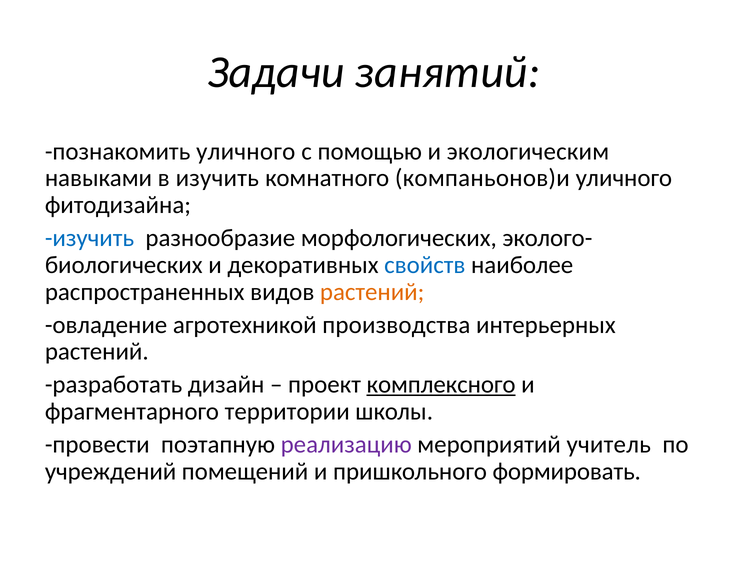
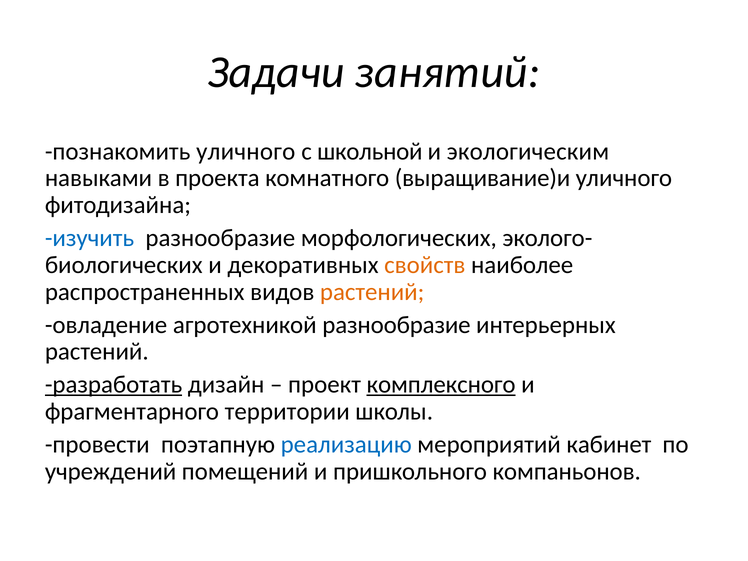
помощью: помощью -> школьной
в изучить: изучить -> проекта
компаньонов)и: компаньонов)и -> выращивание)и
свойств colour: blue -> orange
агротехникой производства: производства -> разнообразие
разработать underline: none -> present
реализацию colour: purple -> blue
учитель: учитель -> кабинет
формировать: формировать -> компаньонов
